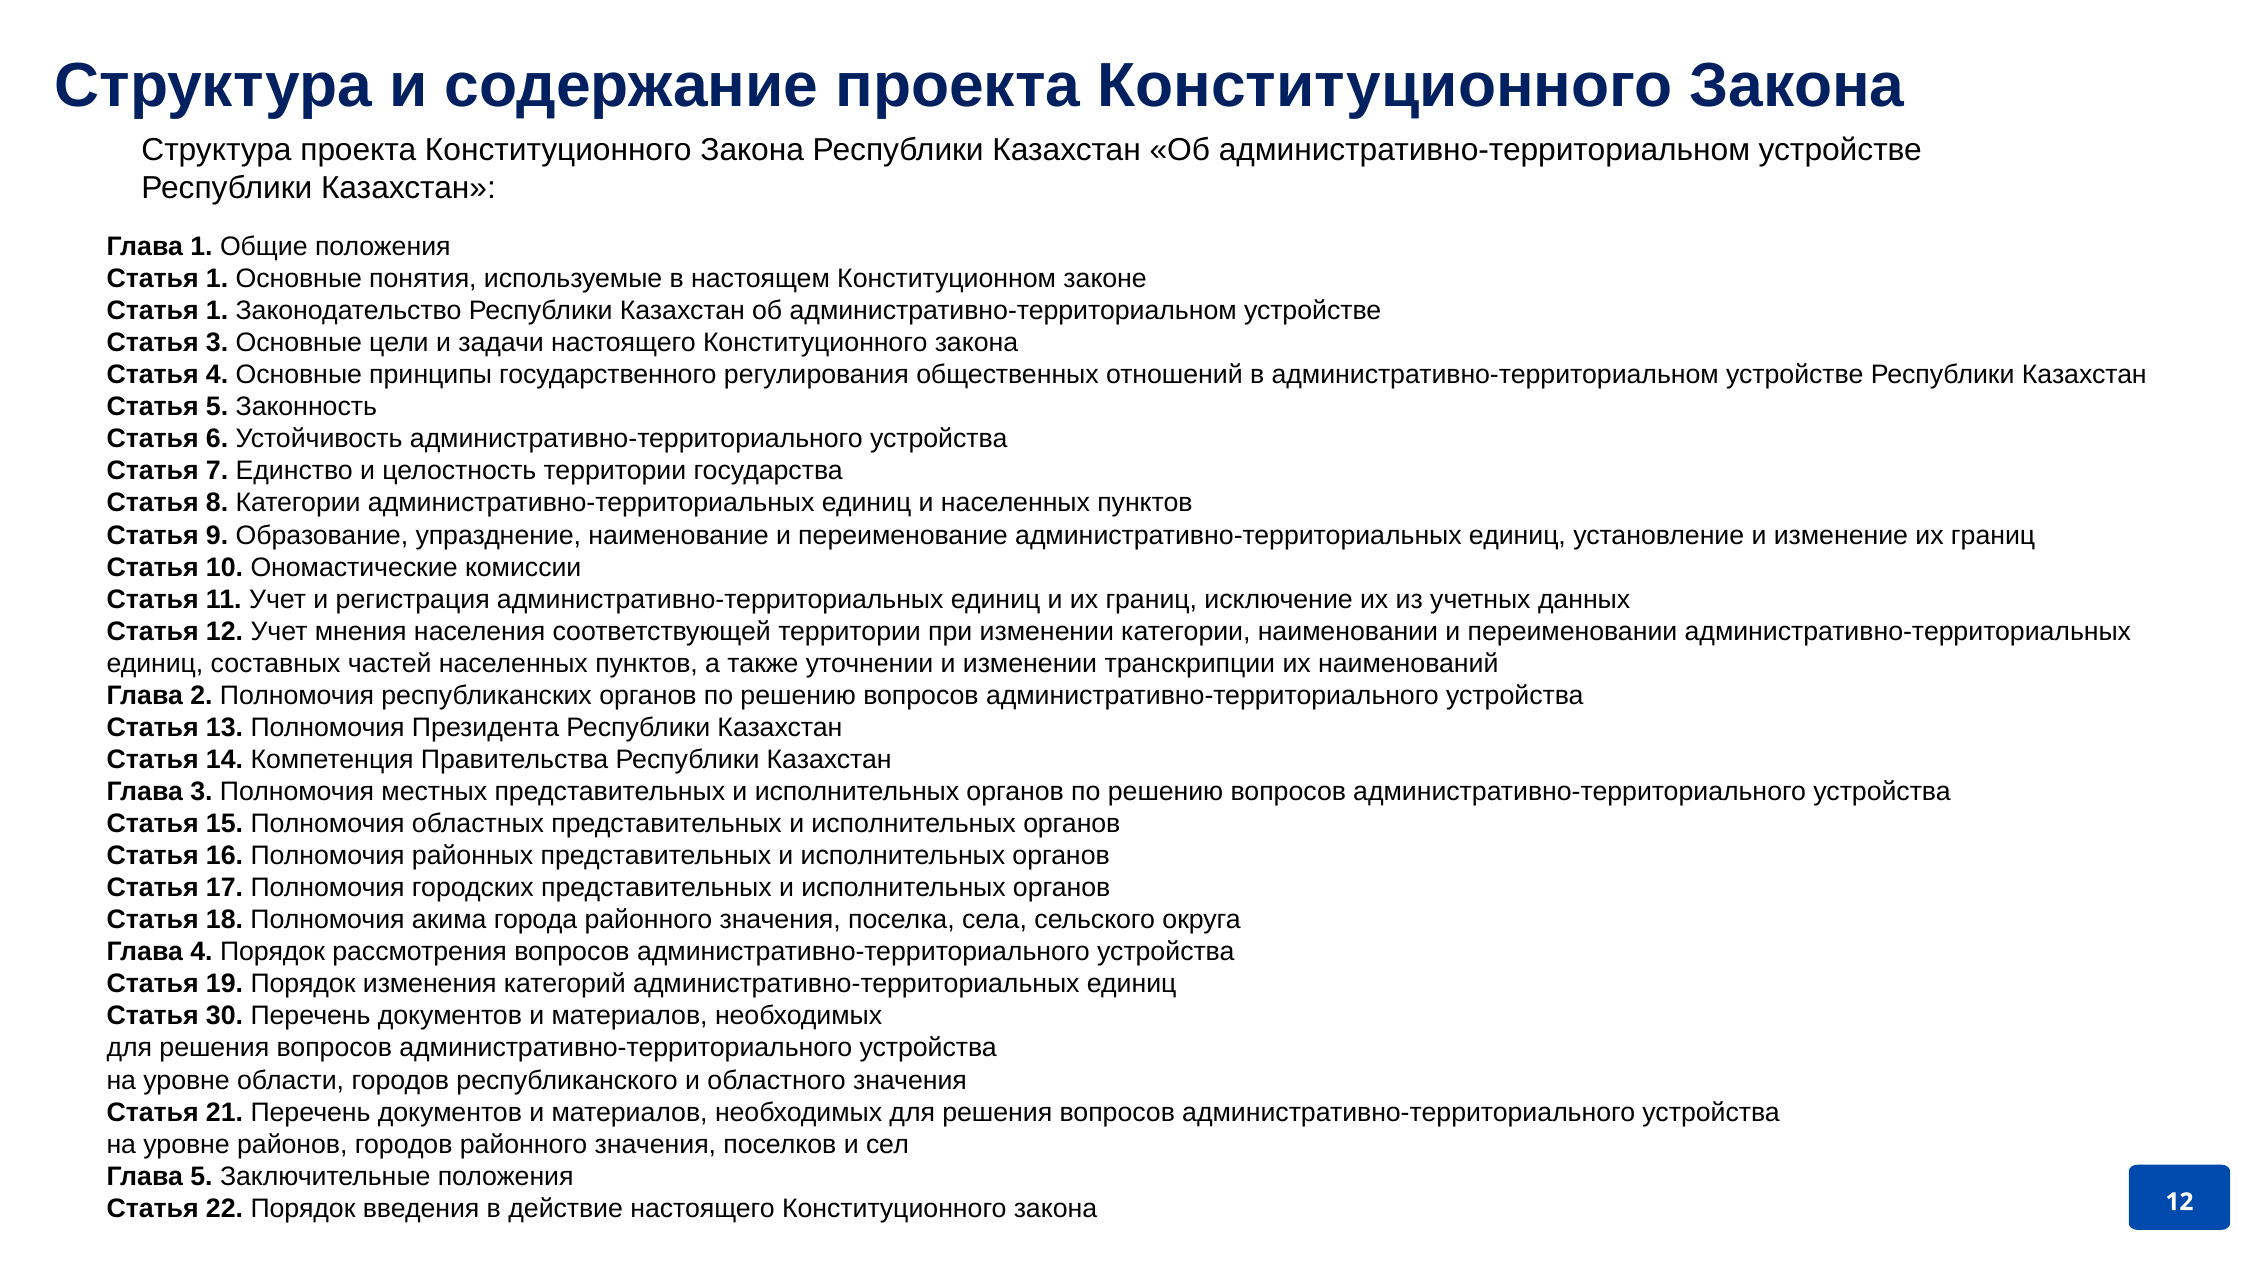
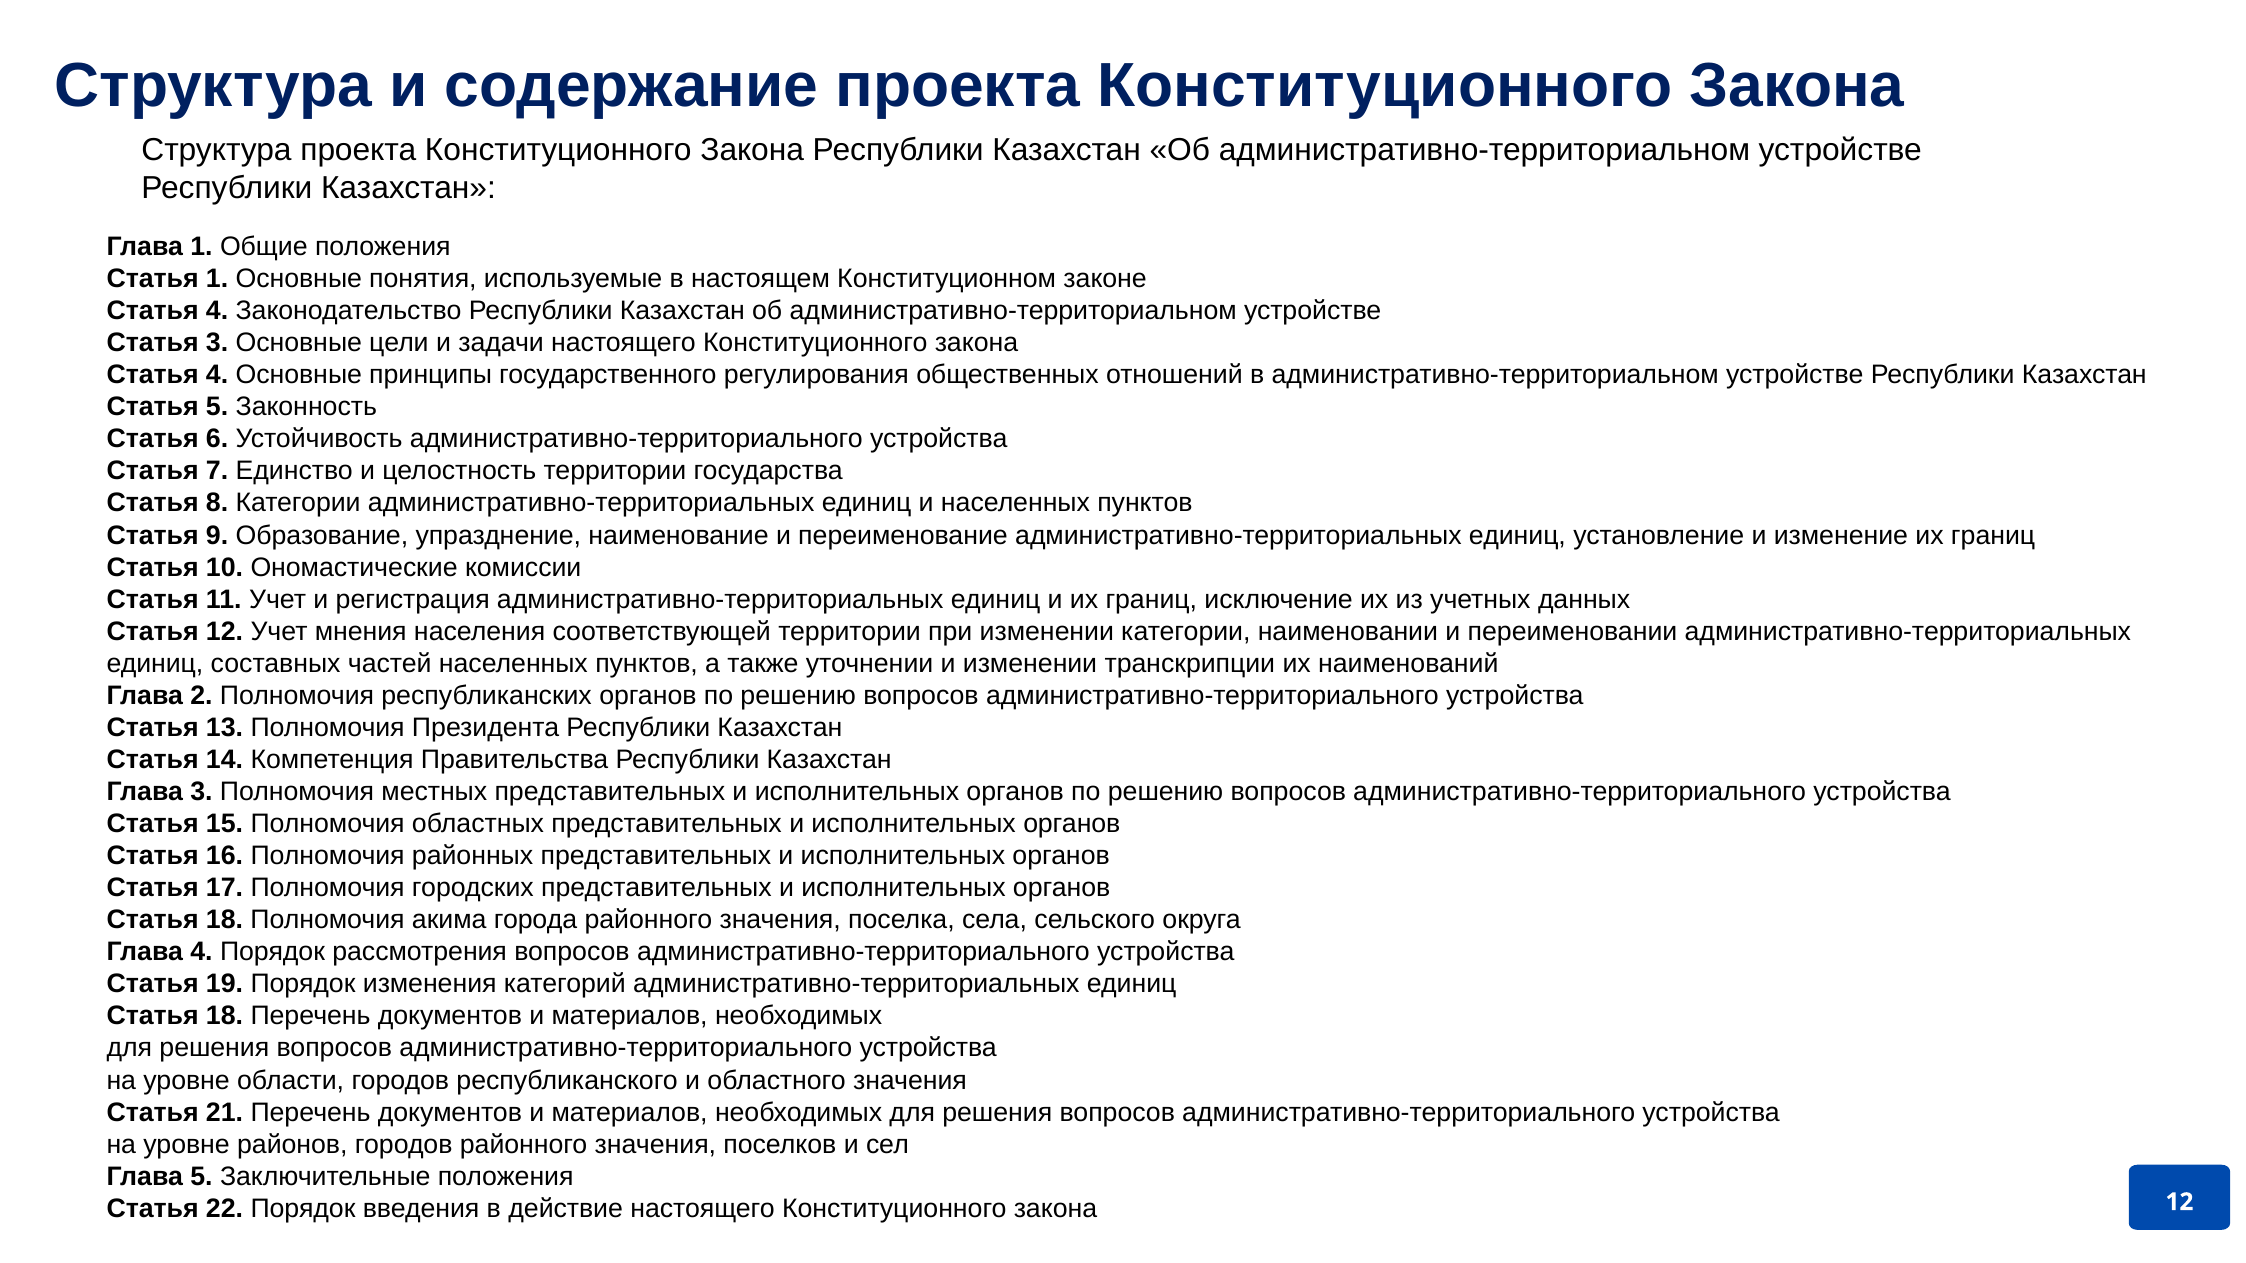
1 at (217, 311): 1 -> 4
30 at (224, 1016): 30 -> 18
